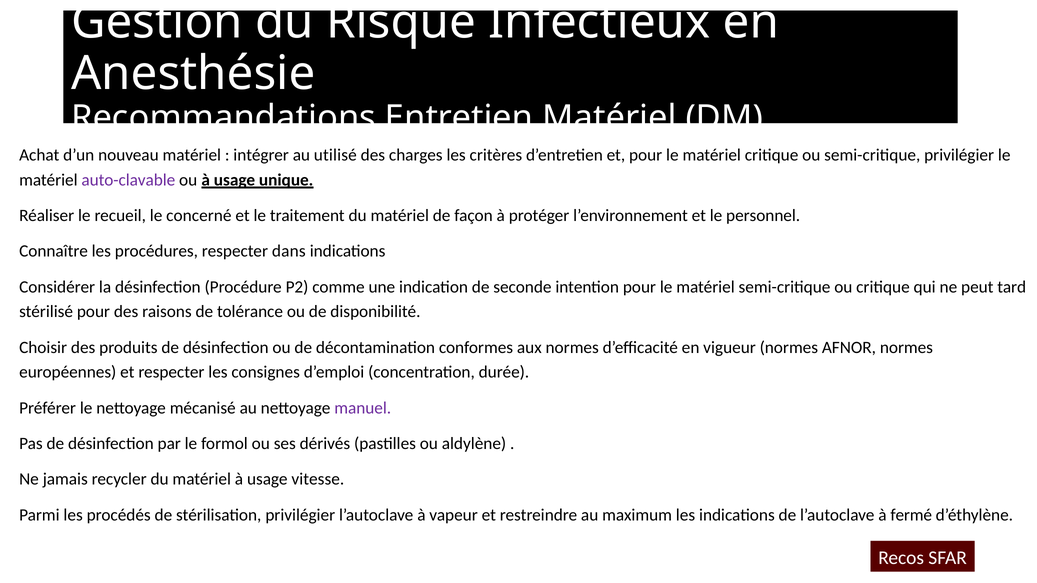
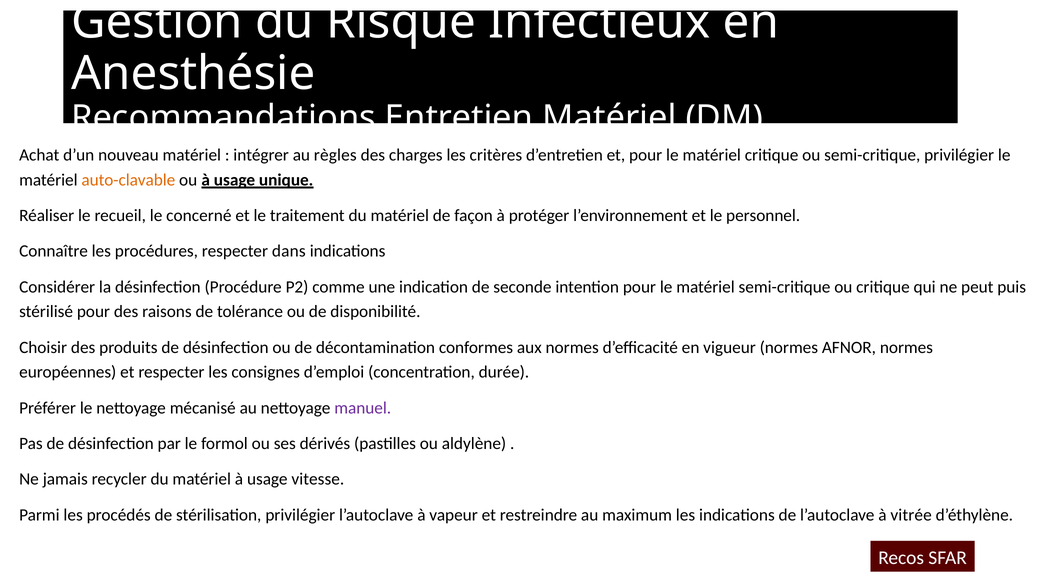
utilisé: utilisé -> règles
auto-clavable colour: purple -> orange
tard: tard -> puis
fermé: fermé -> vitrée
